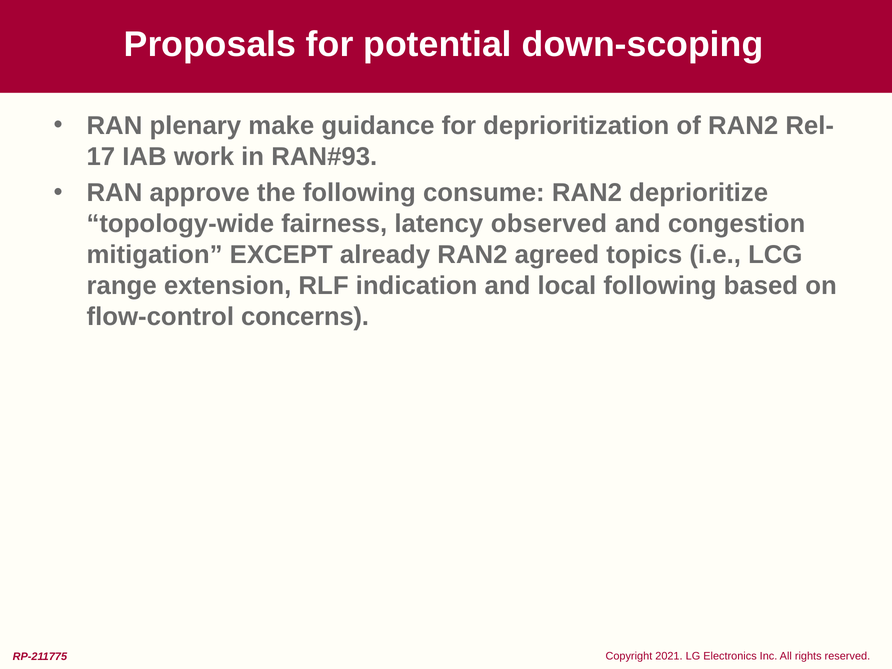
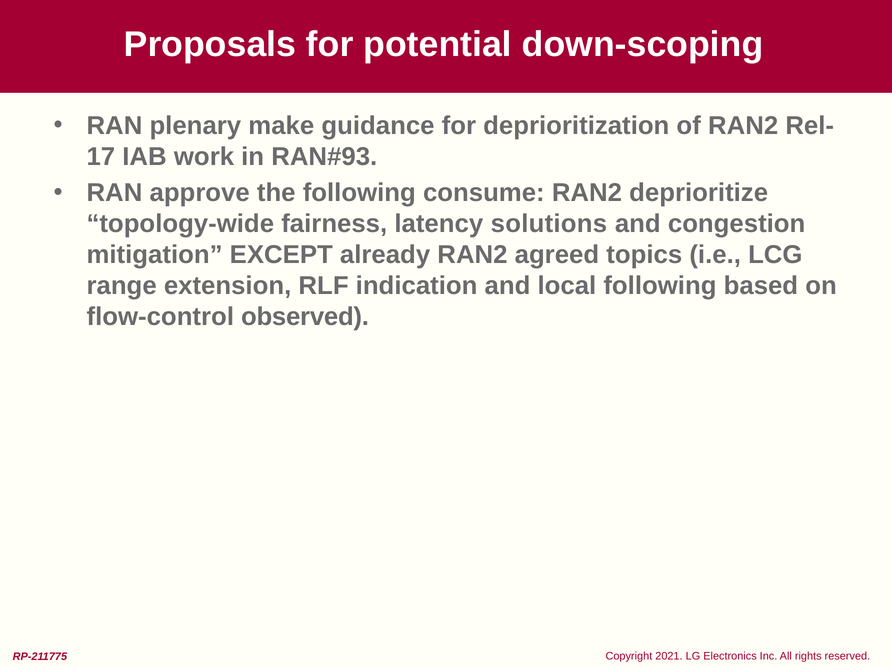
observed: observed -> solutions
concerns: concerns -> observed
